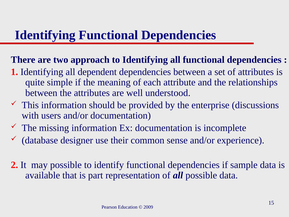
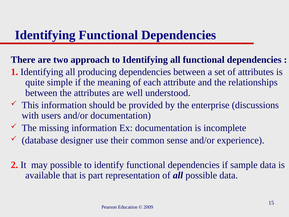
dependent: dependent -> producing
